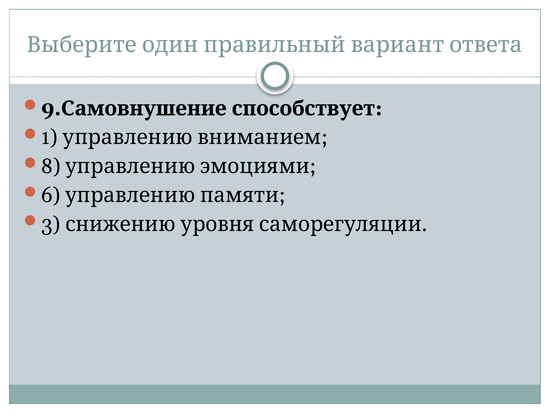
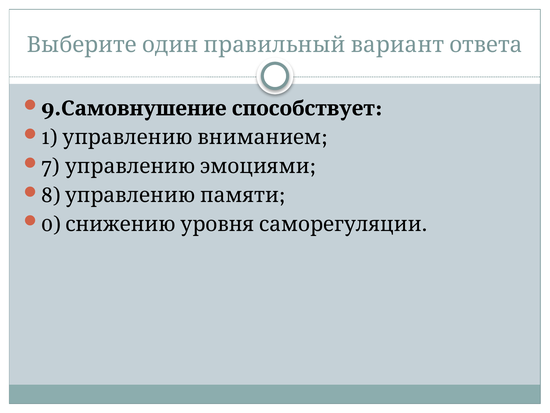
8: 8 -> 7
6: 6 -> 8
3: 3 -> 0
